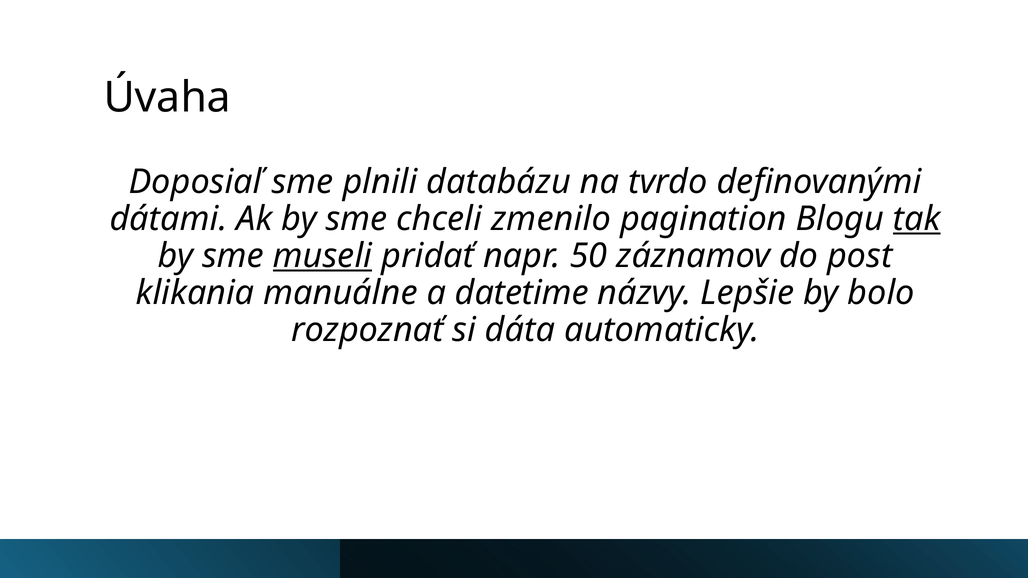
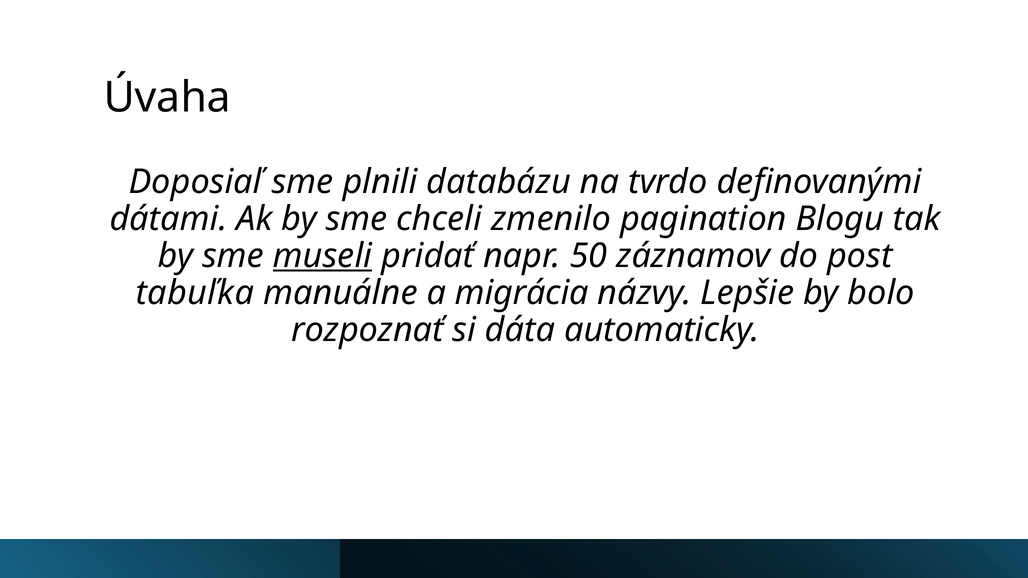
tak underline: present -> none
klikania: klikania -> tabuľka
datetime: datetime -> migrácia
